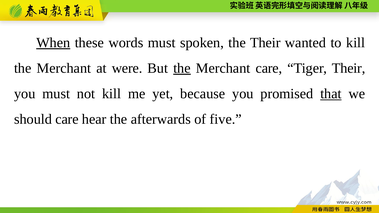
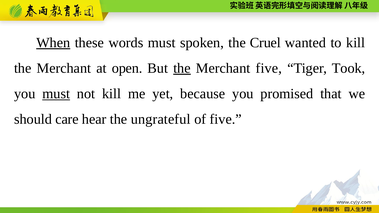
the Their: Their -> Cruel
were: were -> open
Merchant care: care -> five
Tiger Their: Their -> Took
must at (56, 94) underline: none -> present
that underline: present -> none
afterwards: afterwards -> ungrateful
